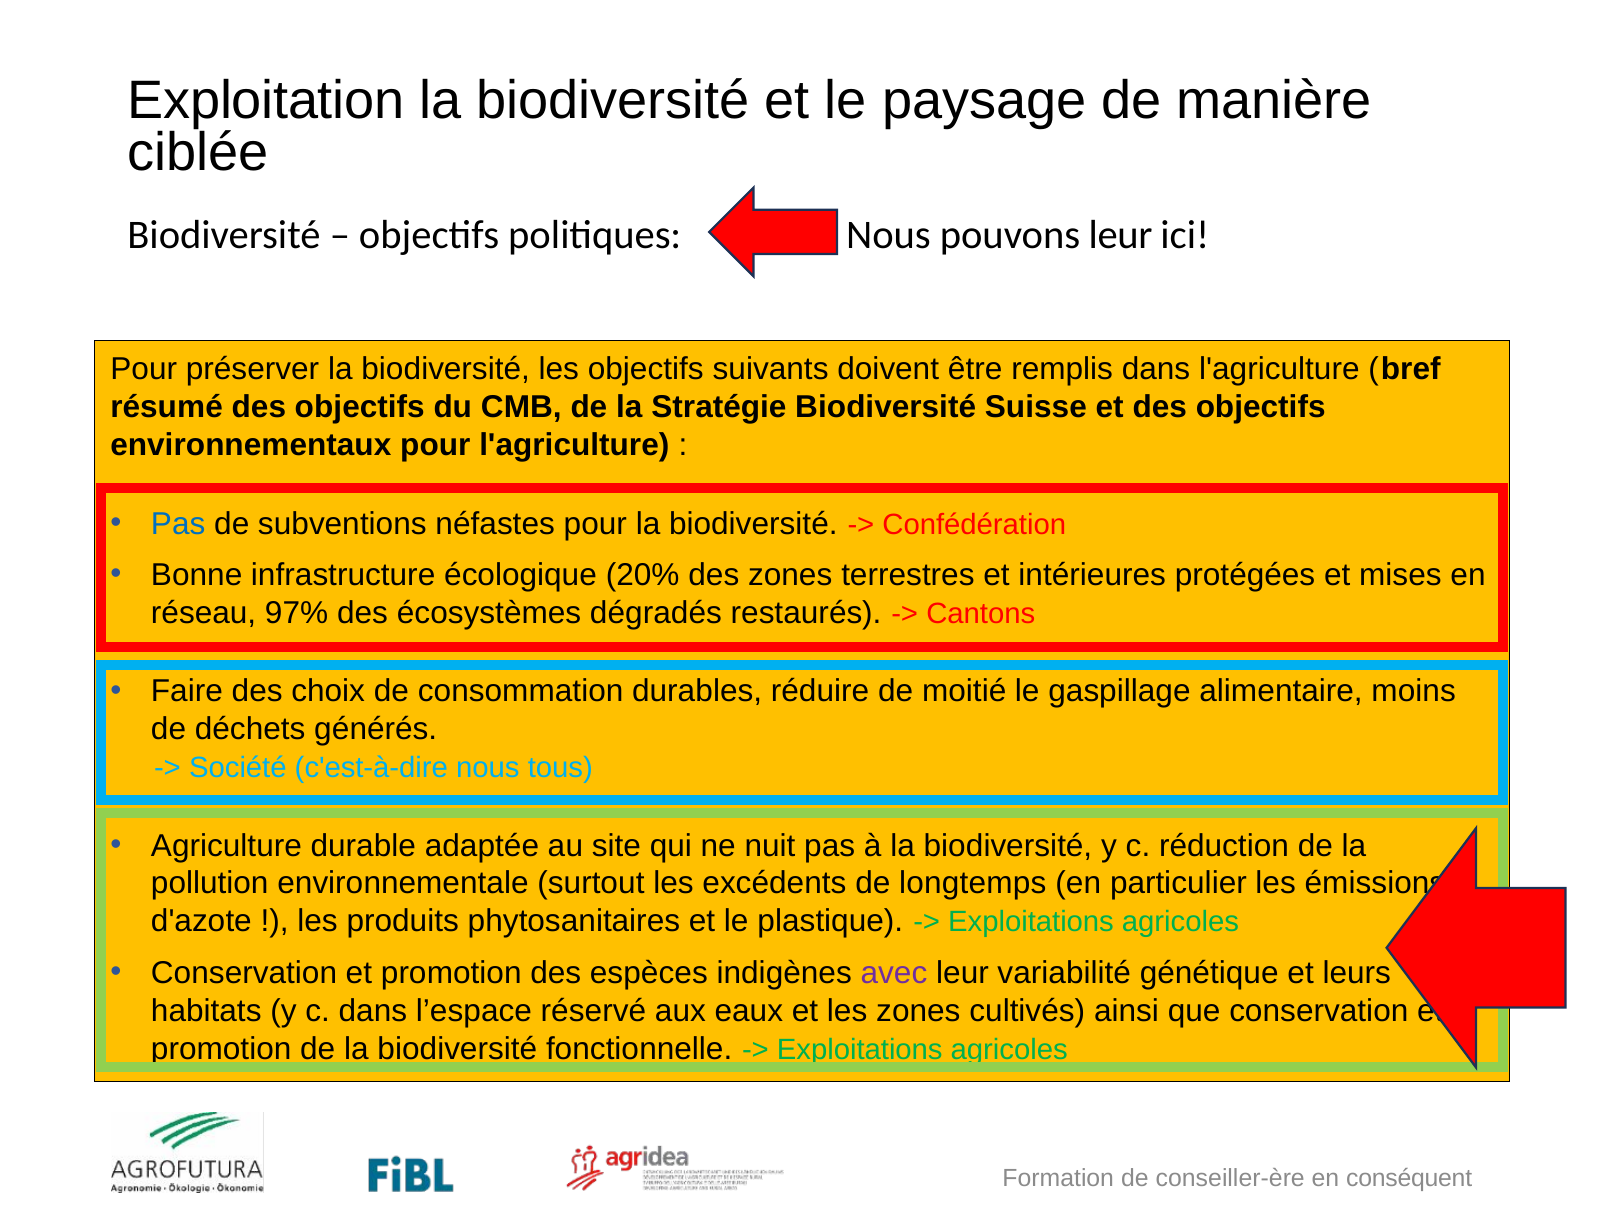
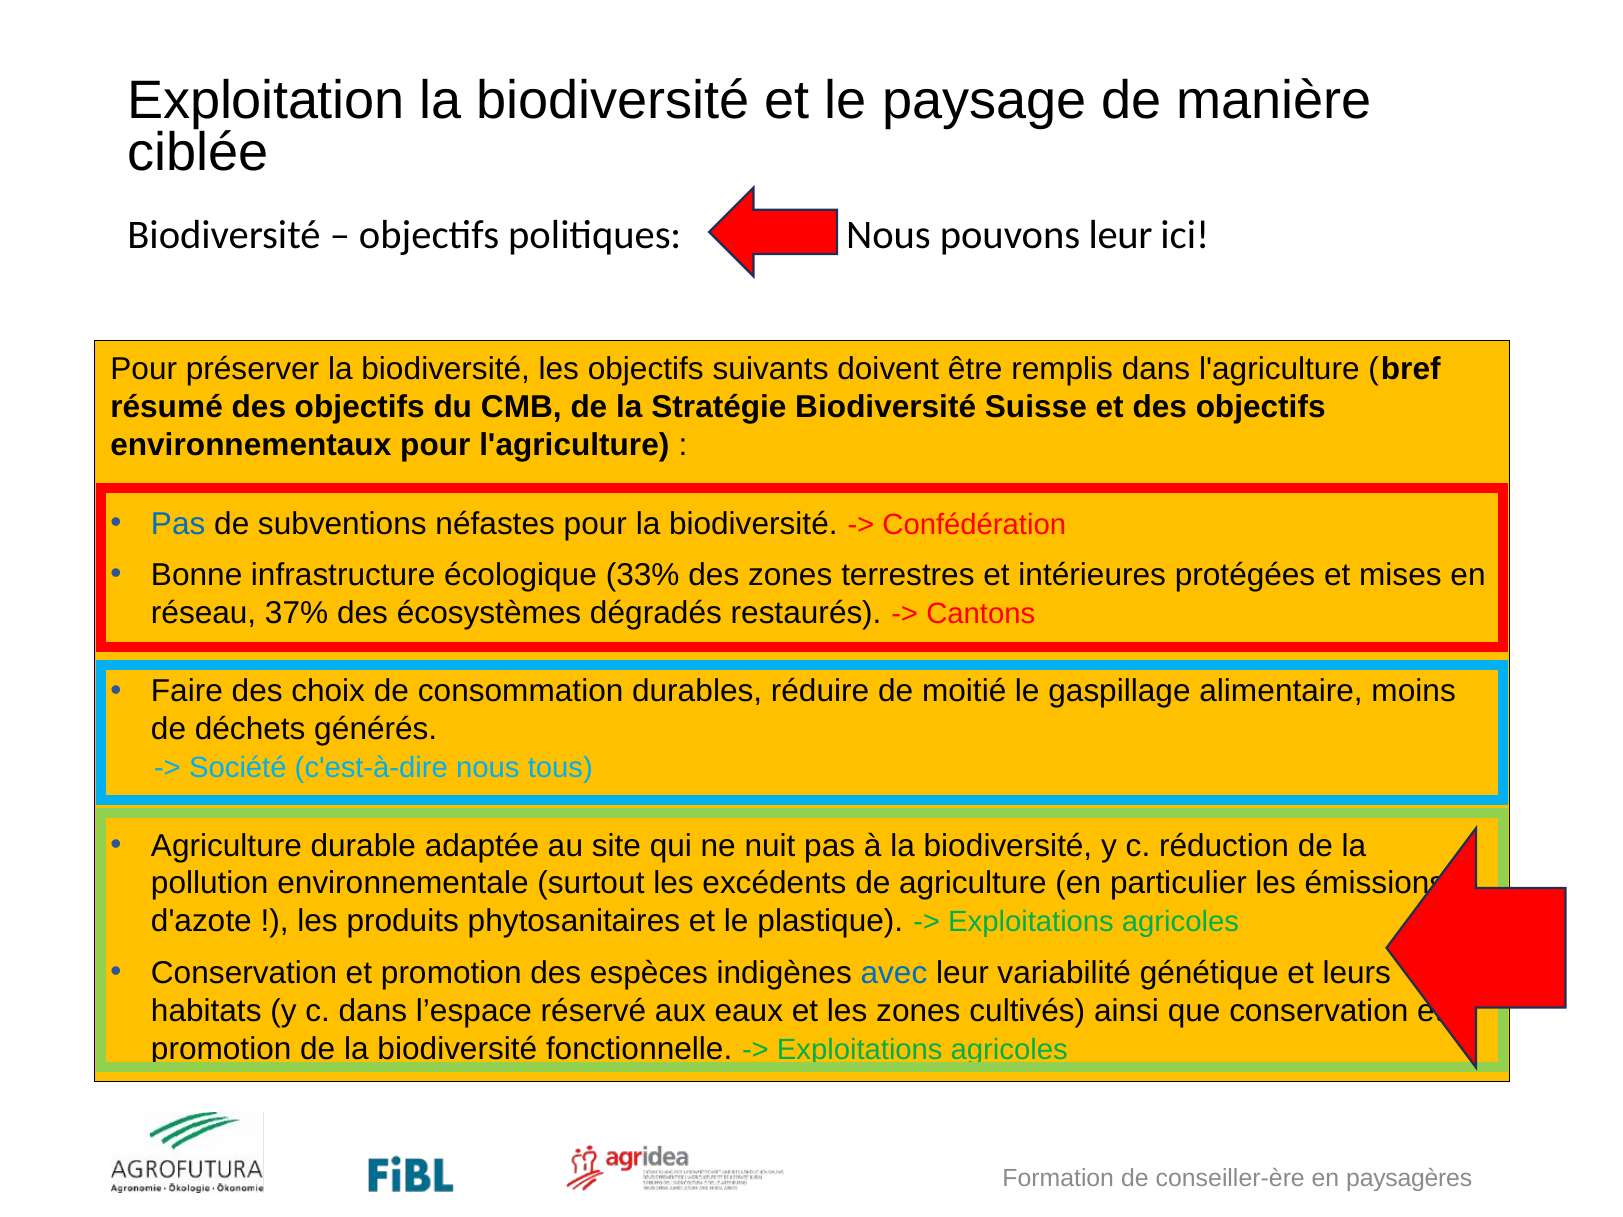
20%: 20% -> 33%
97%: 97% -> 37%
de longtemps: longtemps -> agriculture
avec colour: purple -> blue
conséquent: conséquent -> paysagères
